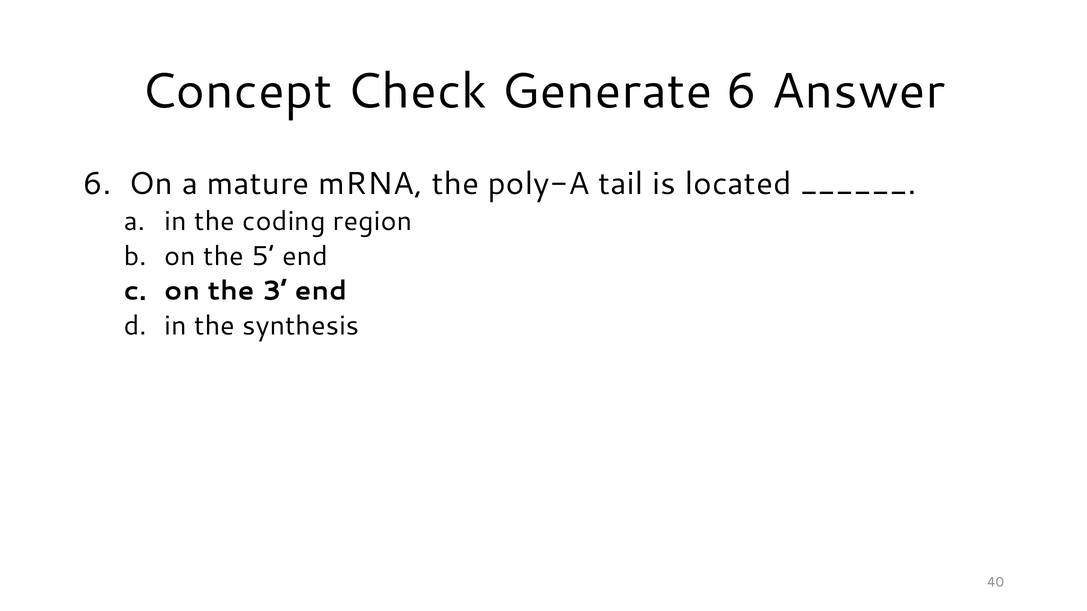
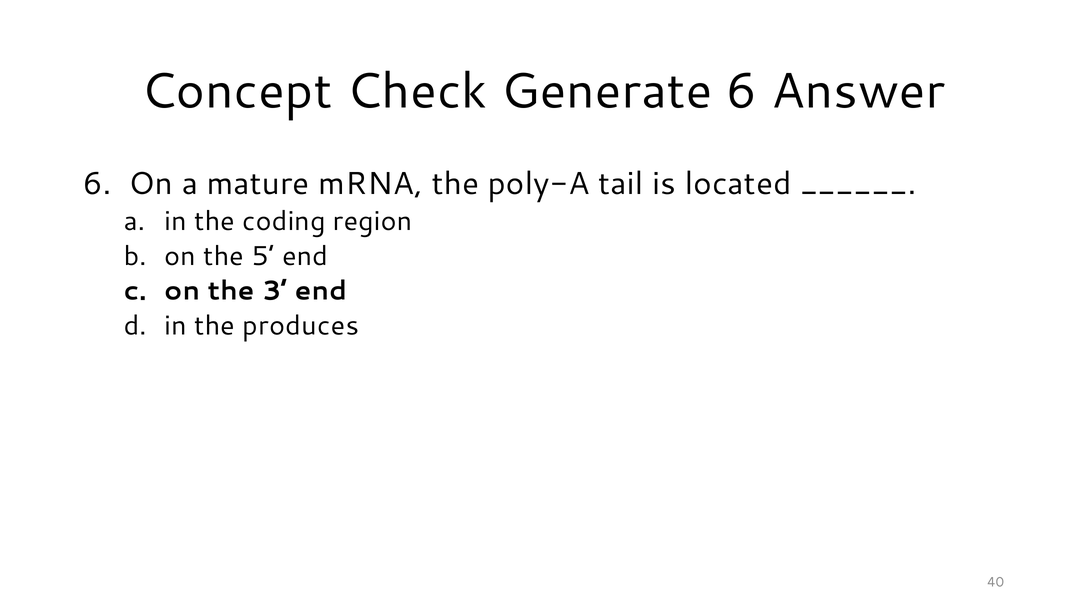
synthesis: synthesis -> produces
